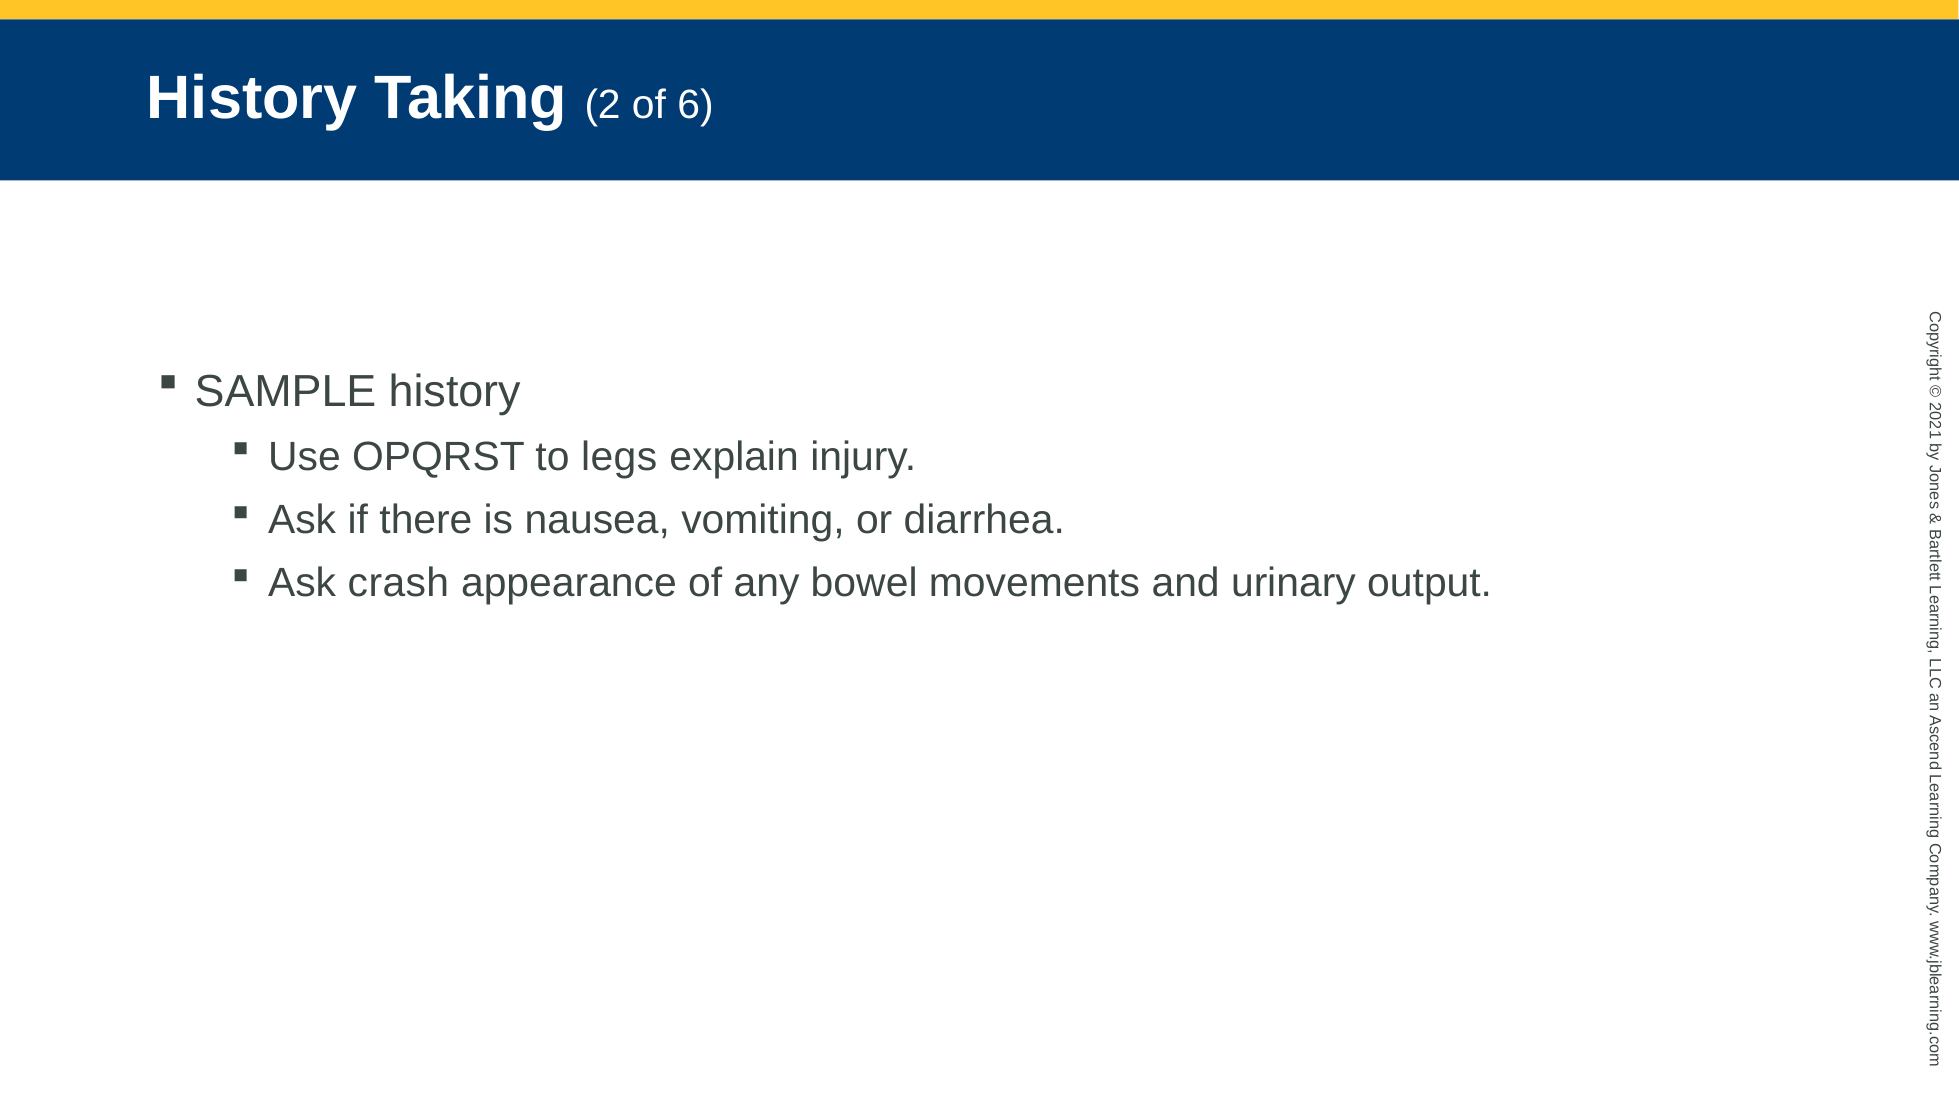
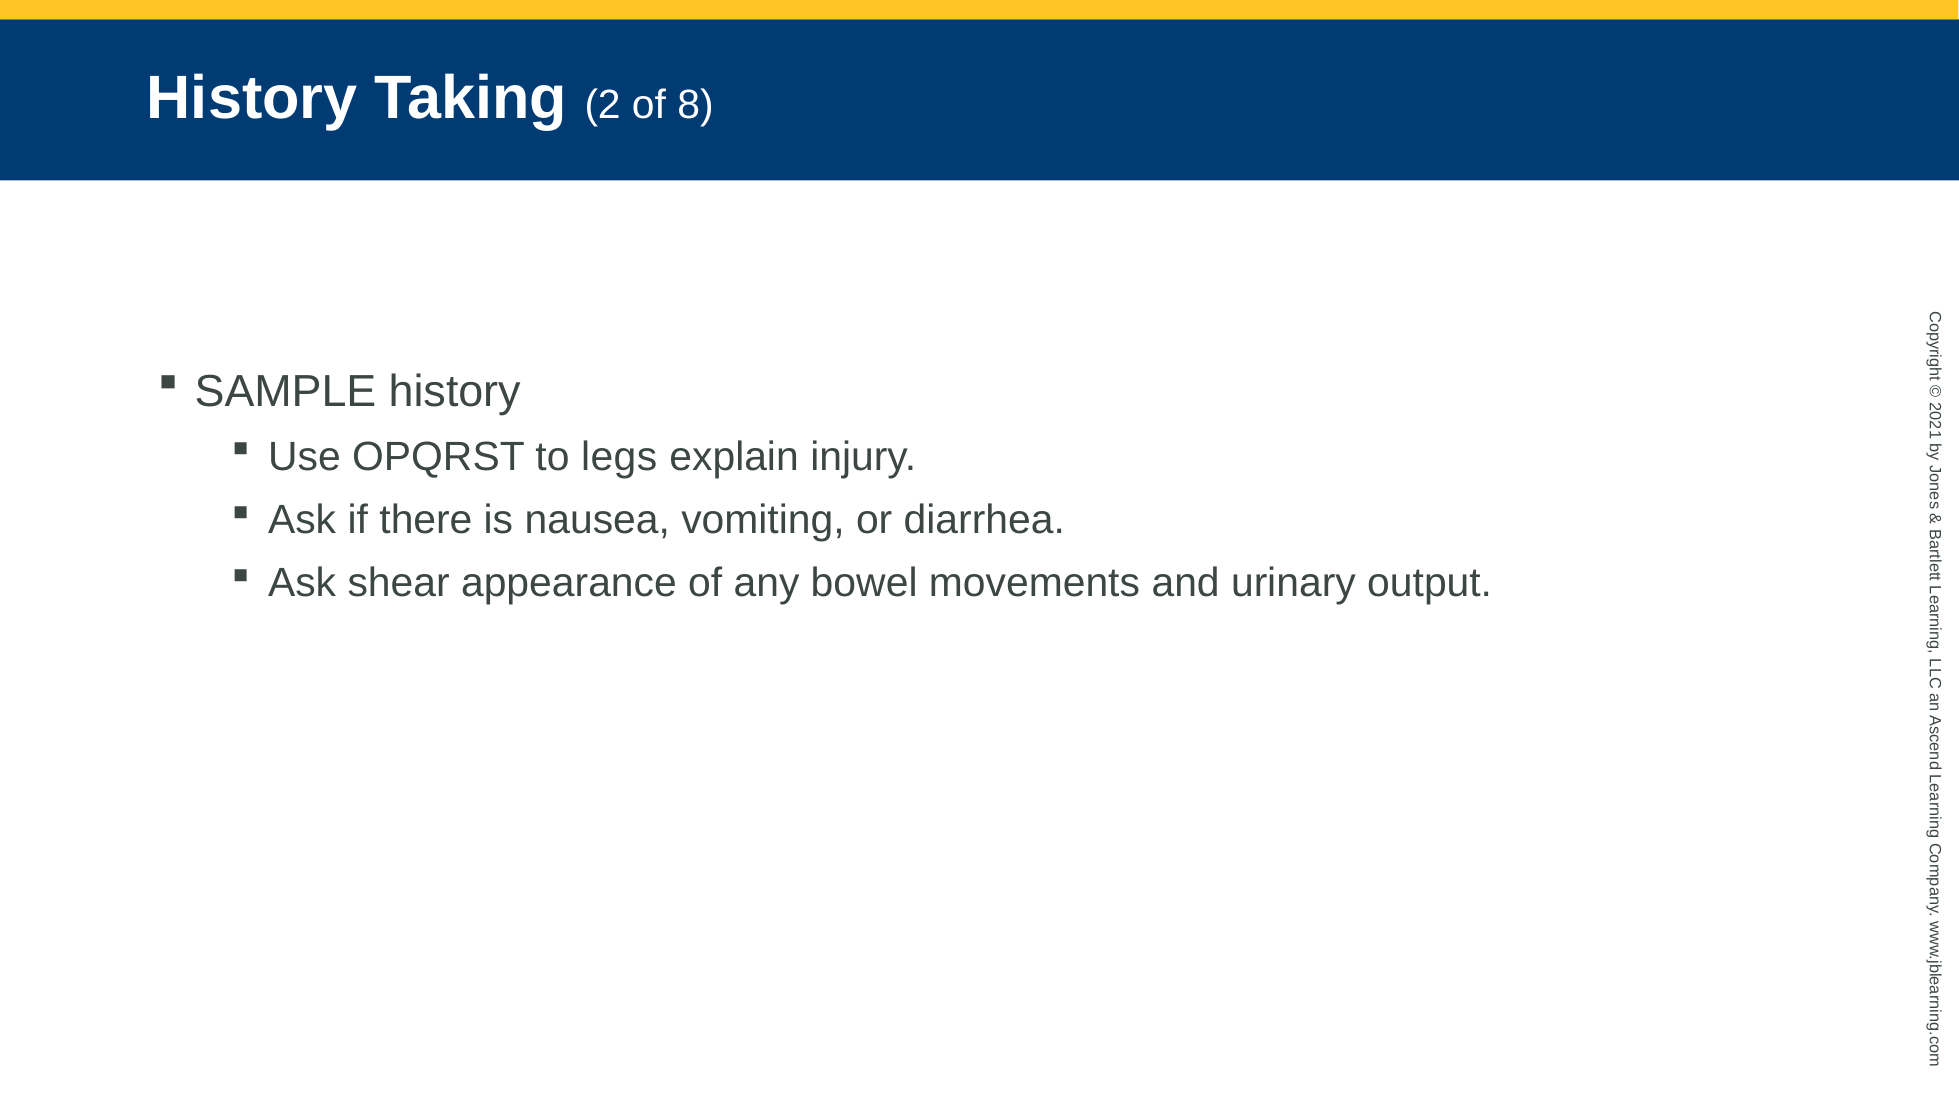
6: 6 -> 8
crash: crash -> shear
